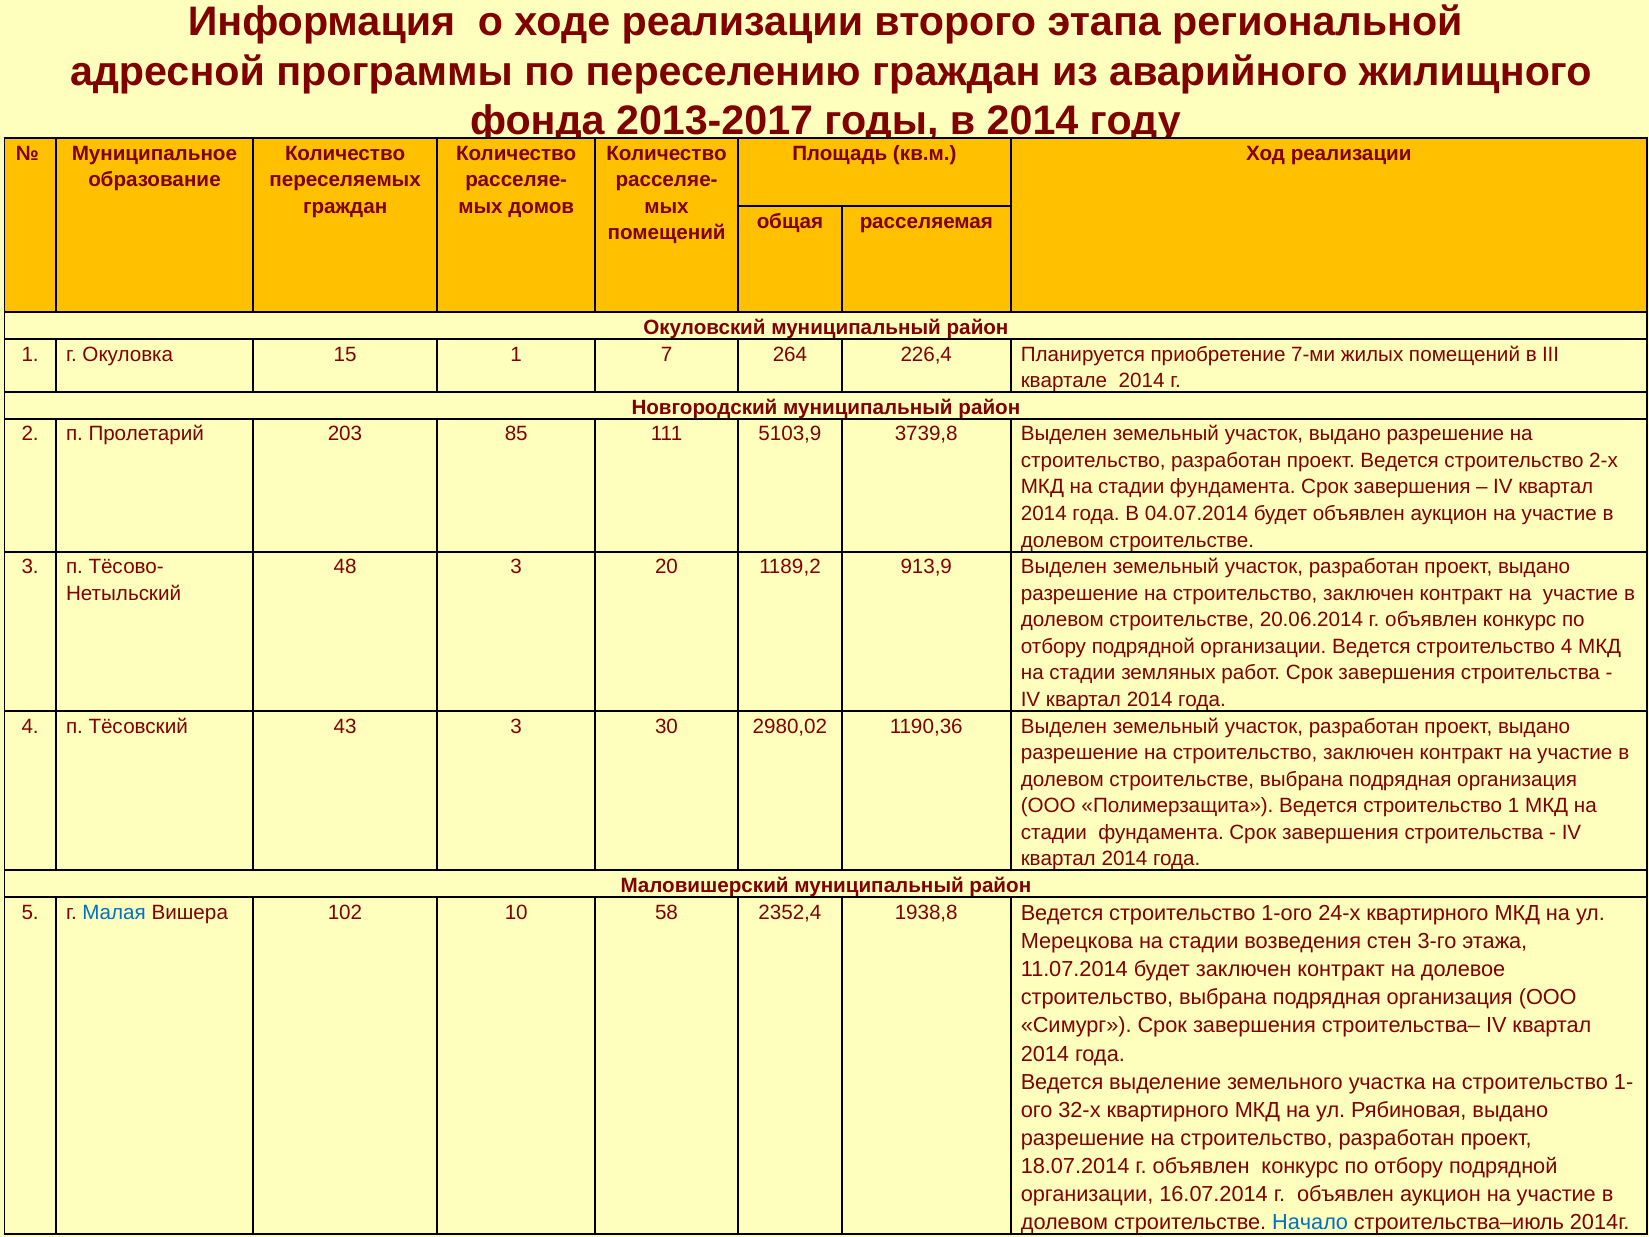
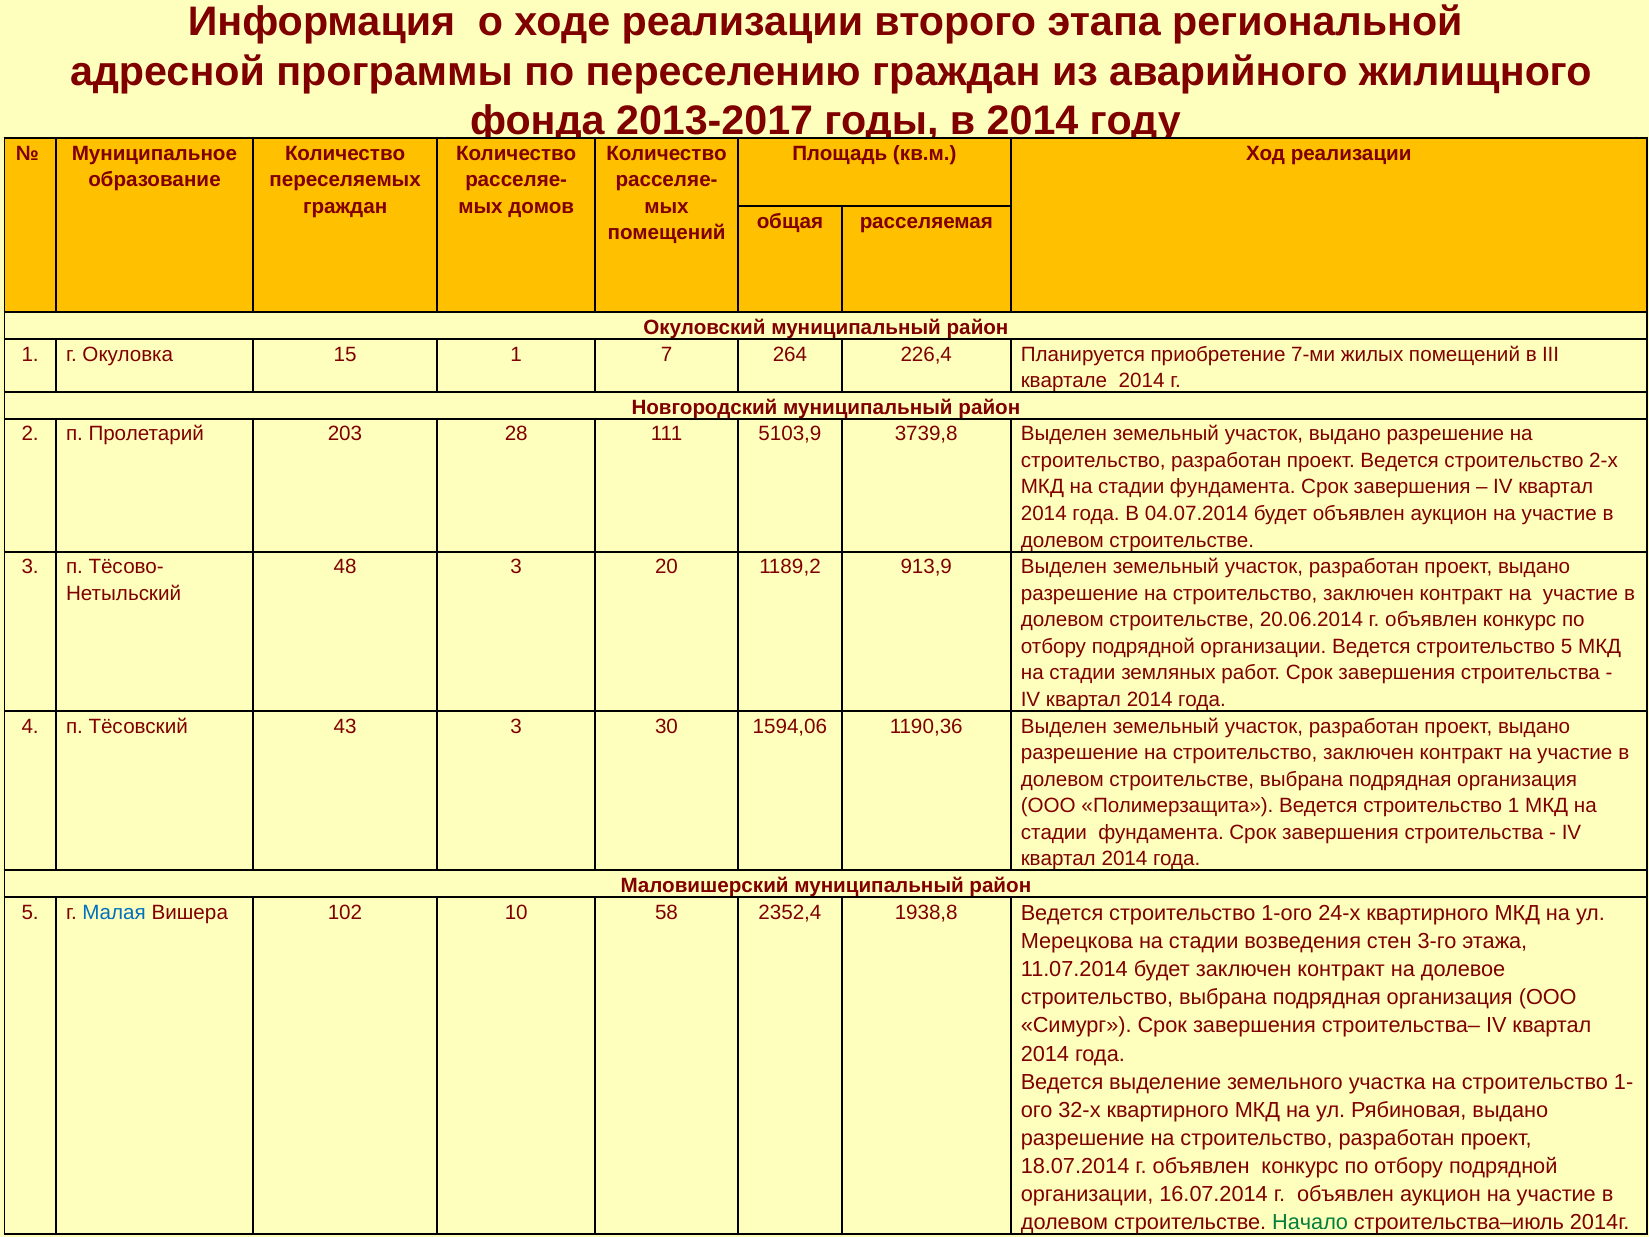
85: 85 -> 28
строительство 4: 4 -> 5
2980,02: 2980,02 -> 1594,06
Начало colour: blue -> green
